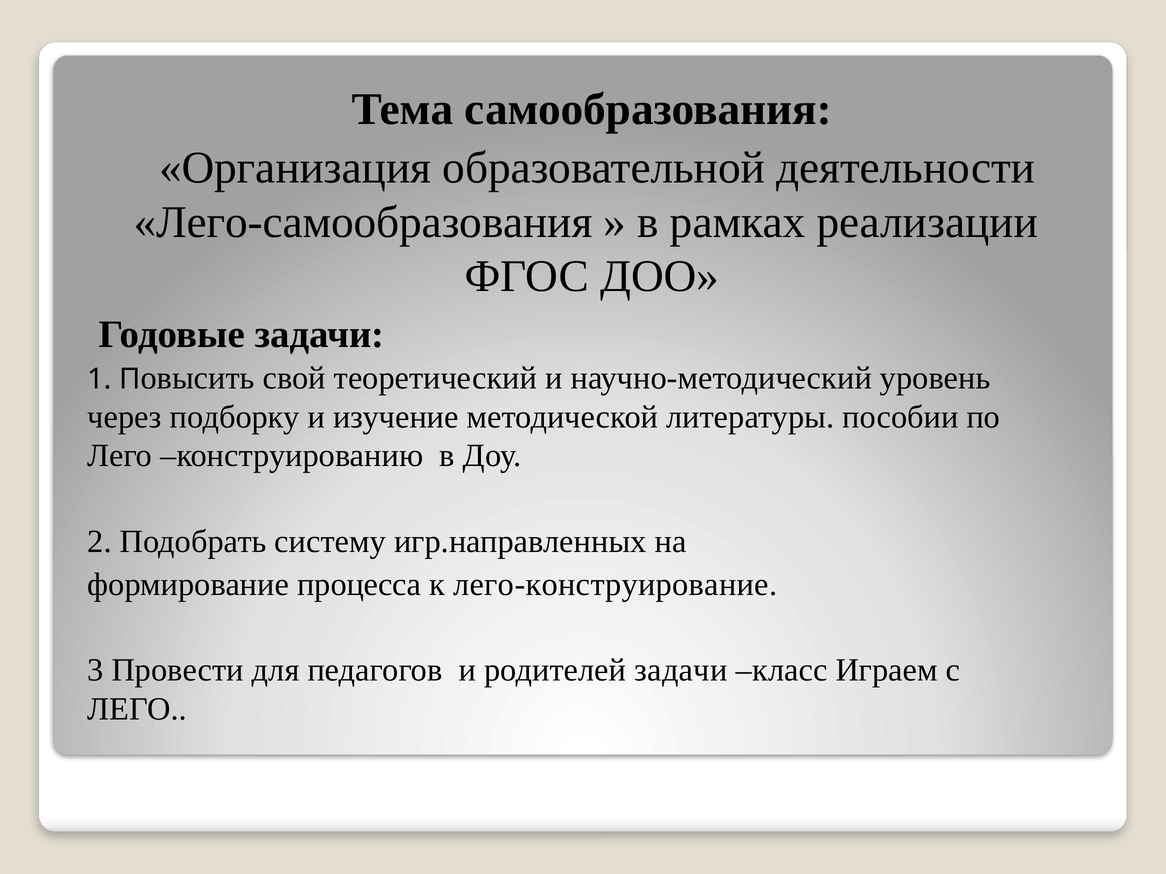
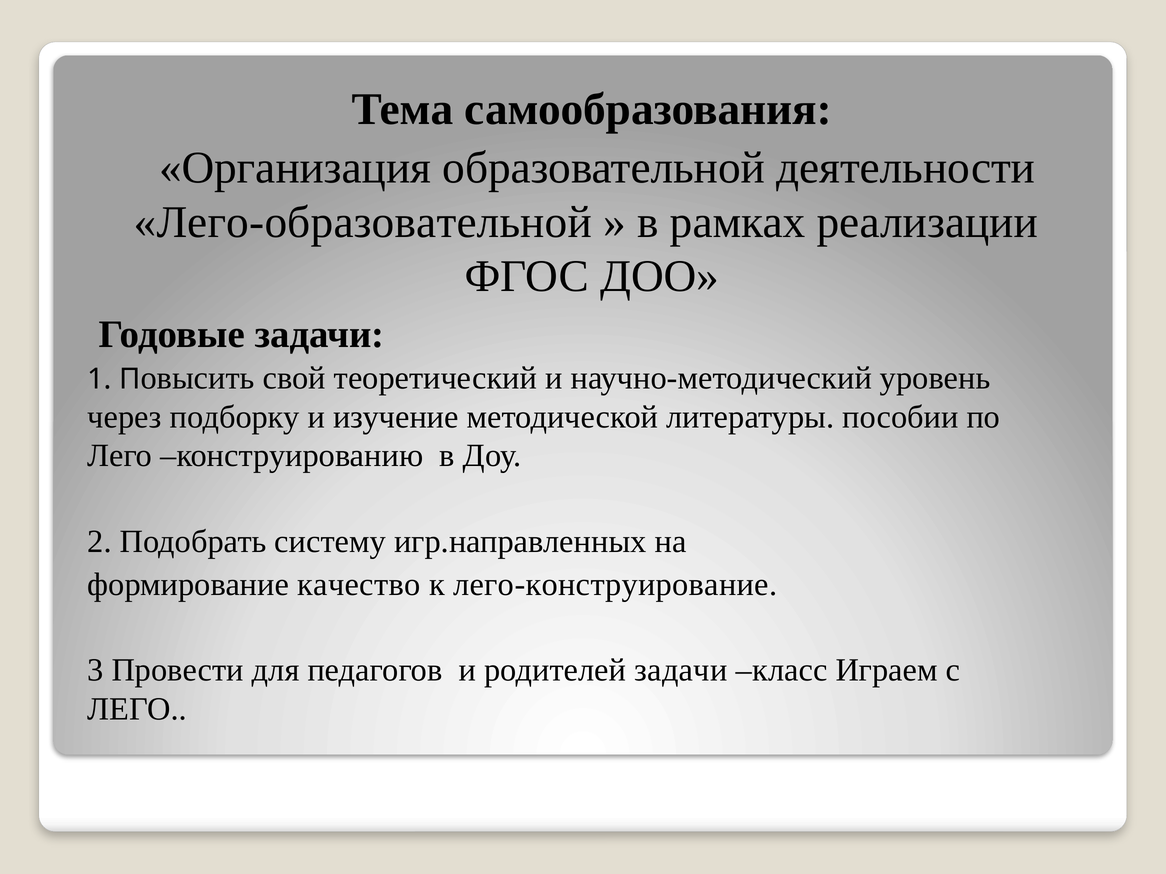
Лего-самообразования: Лего-самообразования -> Лего-образовательной
процесса: процесса -> качество
